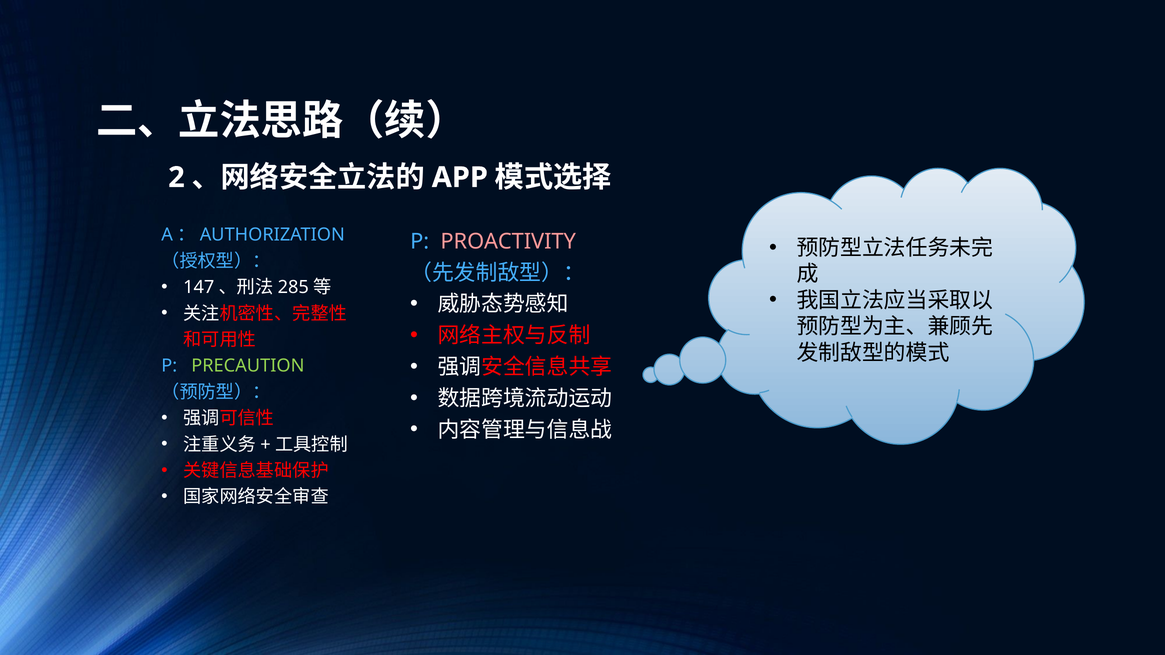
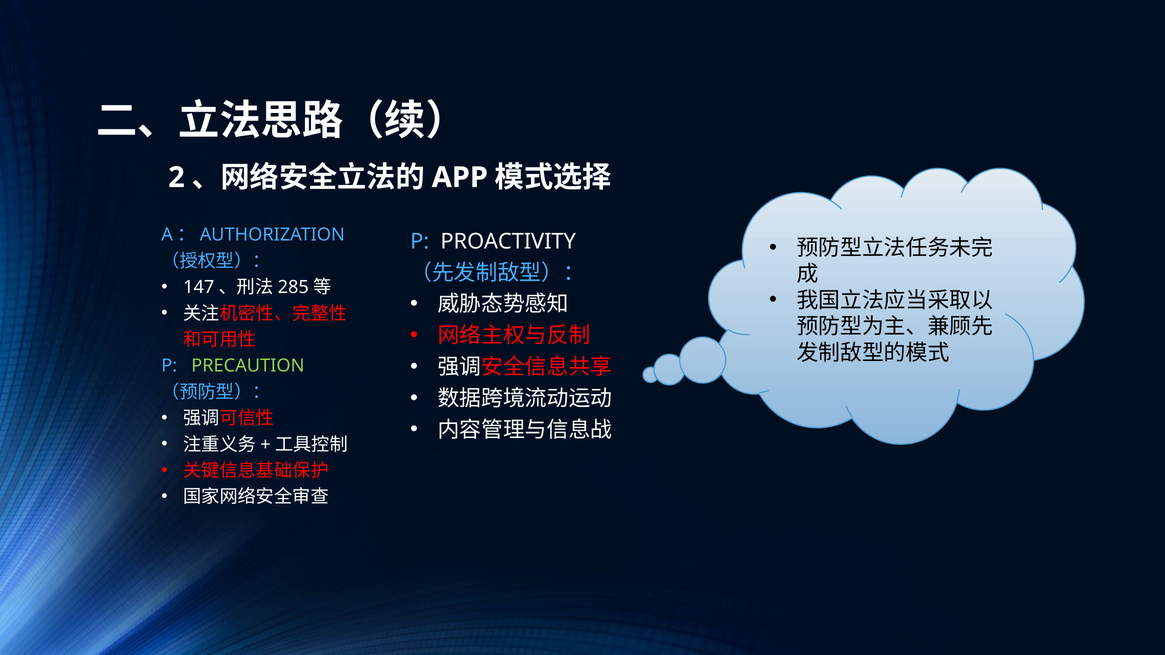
PROACTIVITY colour: pink -> white
